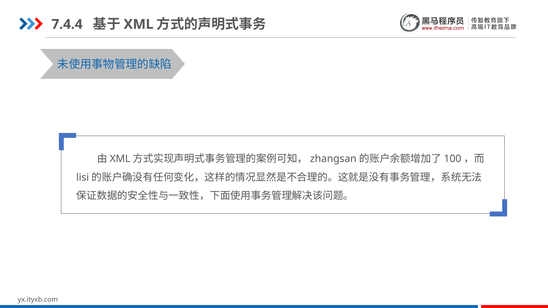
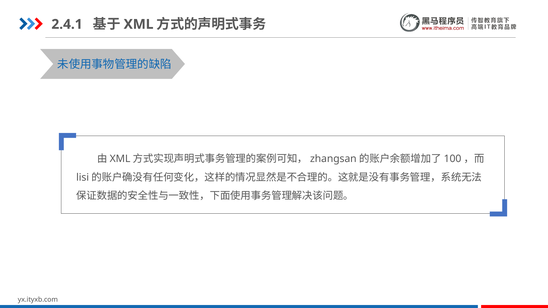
7.4.4: 7.4.4 -> 2.4.1
